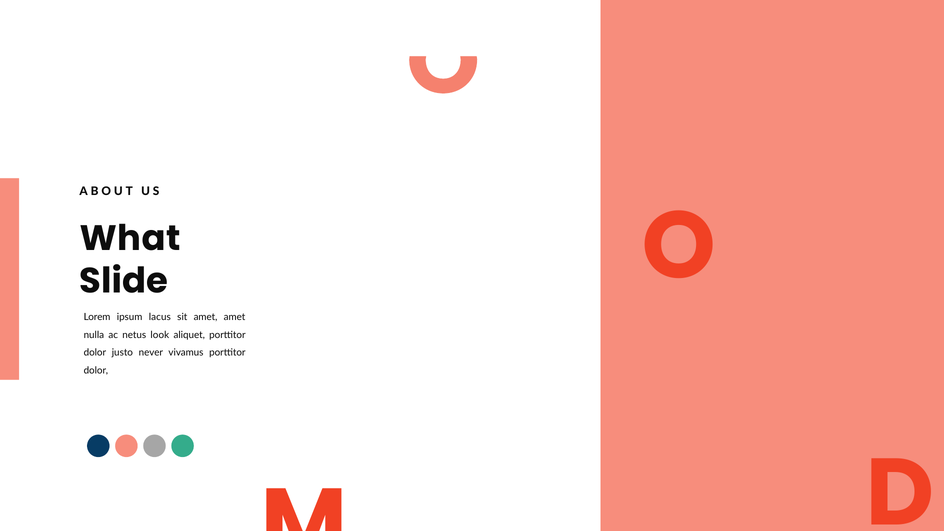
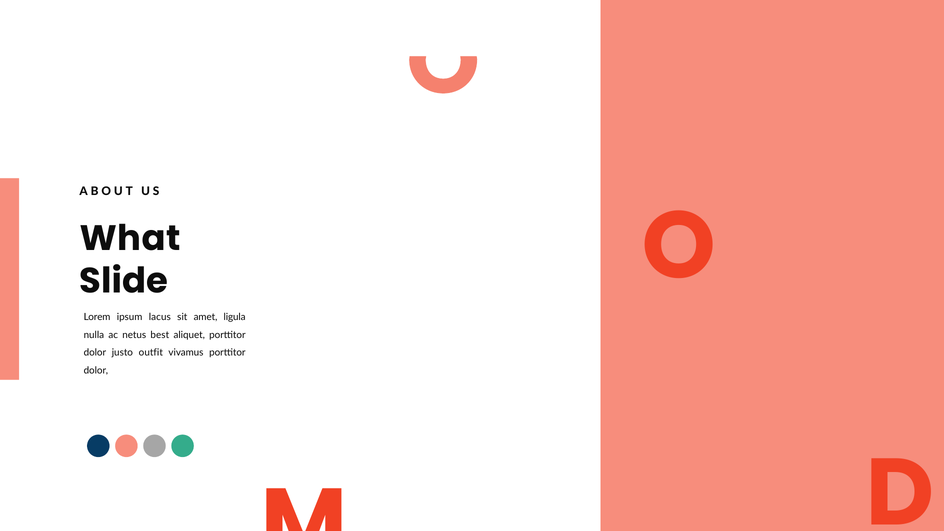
amet amet: amet -> ligula
look: look -> best
never: never -> outfit
